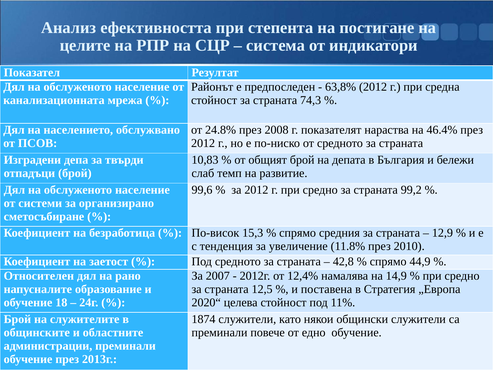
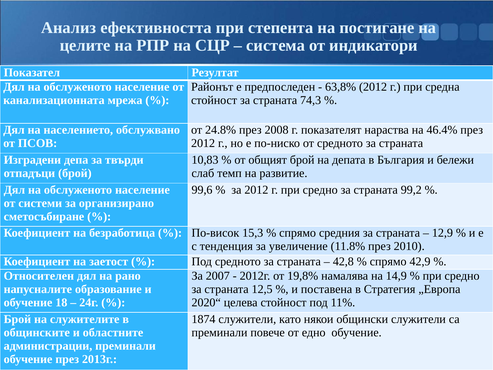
44,9: 44,9 -> 42,9
12,4%: 12,4% -> 19,8%
